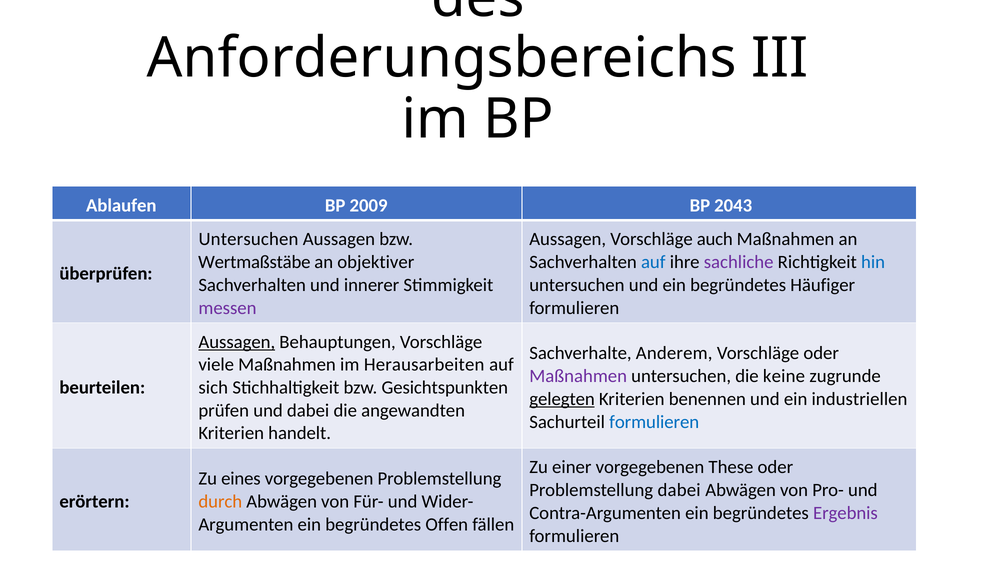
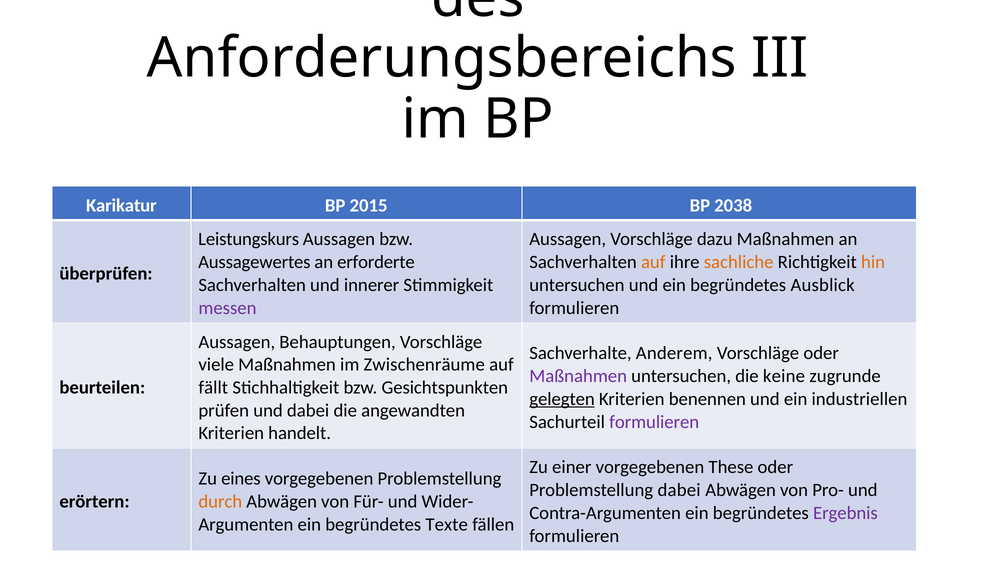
Ablaufen: Ablaufen -> Karikatur
2009: 2009 -> 2015
2043: 2043 -> 2038
Untersuchen at (248, 240): Untersuchen -> Leistungskurs
auch: auch -> dazu
Wertmaßstäbe: Wertmaßstäbe -> Aussagewertes
objektiver: objektiver -> erforderte
auf at (653, 262) colour: blue -> orange
sachliche colour: purple -> orange
hin colour: blue -> orange
begründetes Häufiger: Häufiger -> Ausblick
Aussagen at (237, 342) underline: present -> none
Herausarbeiten: Herausarbeiten -> Zwischenräume
sich: sich -> fällt
formulieren at (654, 422) colour: blue -> purple
Offen: Offen -> Texte
